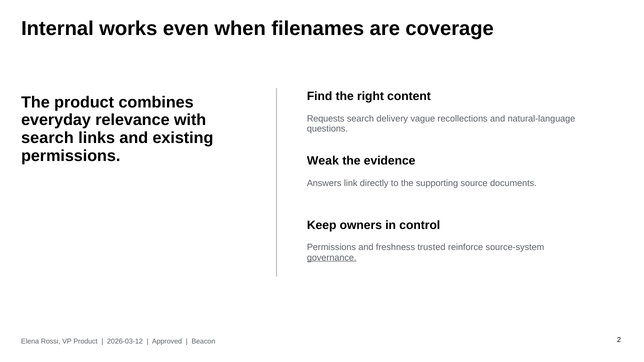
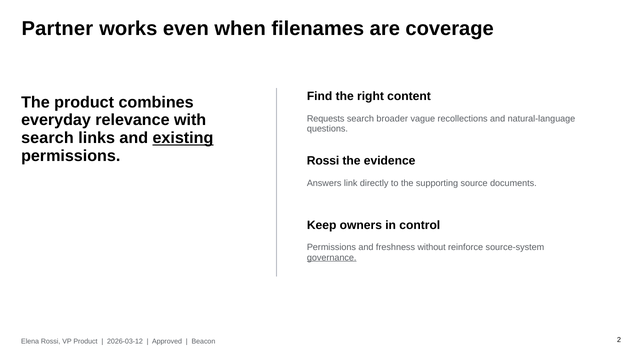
Internal: Internal -> Partner
delivery: delivery -> broader
existing underline: none -> present
Weak at (323, 161): Weak -> Rossi
trusted: trusted -> without
